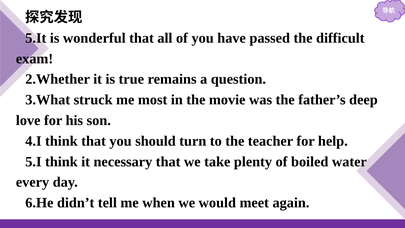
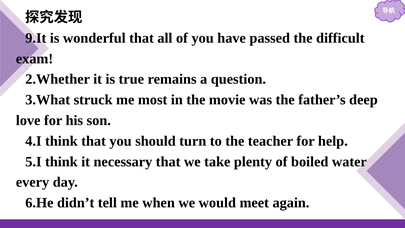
5.It: 5.It -> 9.It
